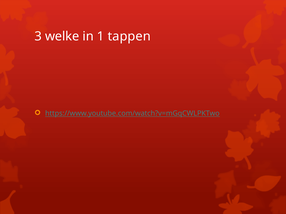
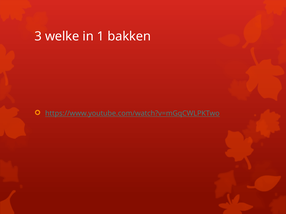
tappen: tappen -> bakken
